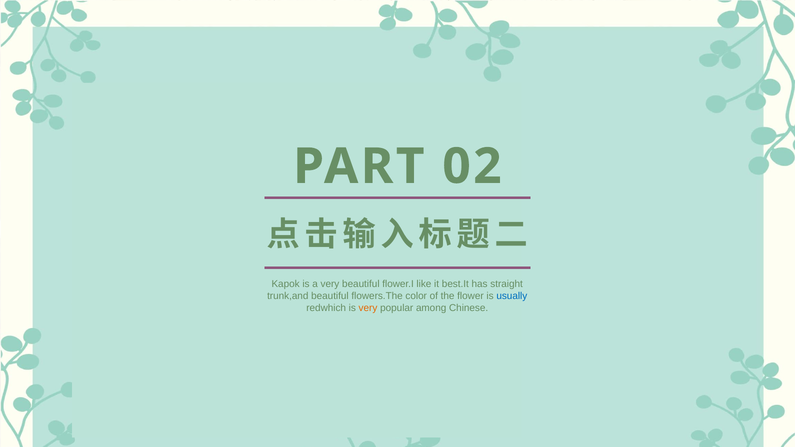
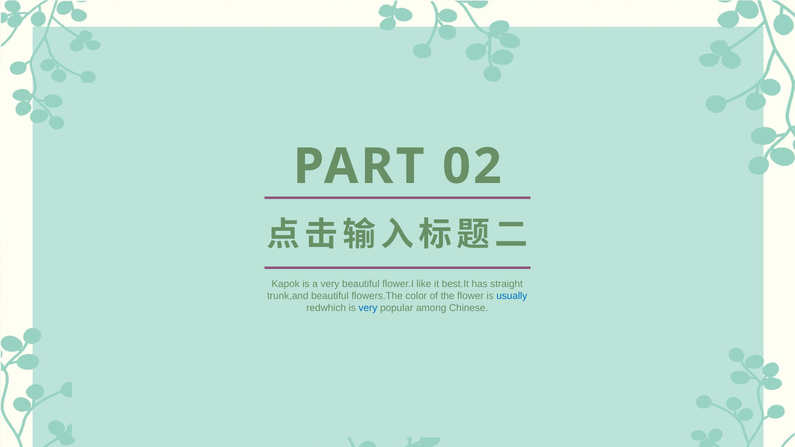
very at (368, 308) colour: orange -> blue
